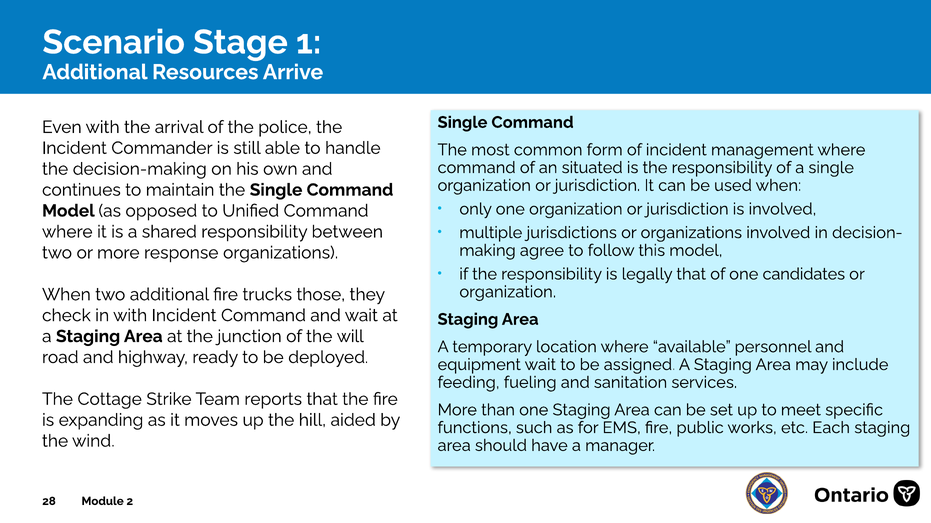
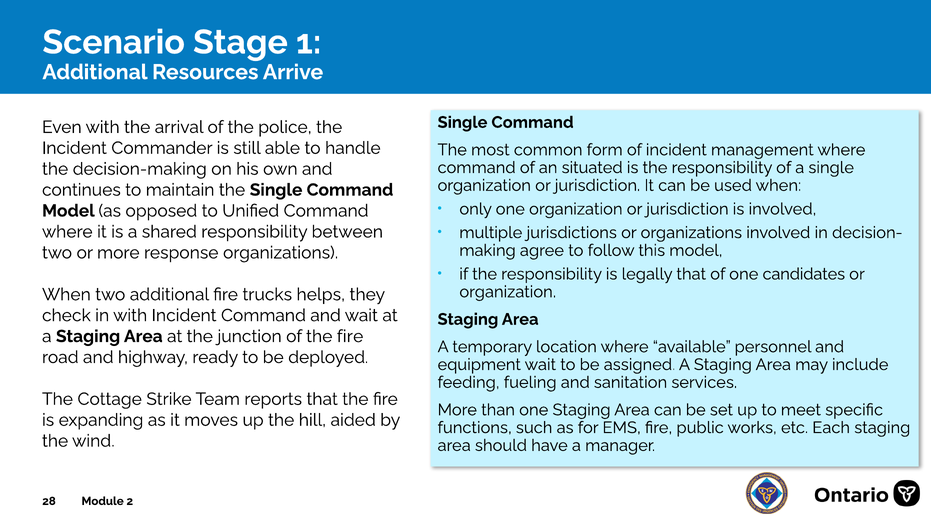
those: those -> helps
of the will: will -> fire
